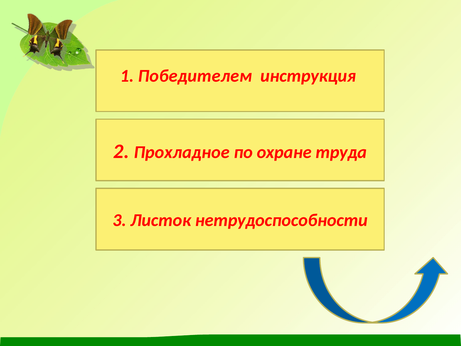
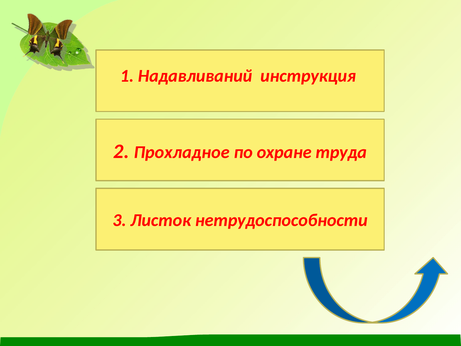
Победителем: Победителем -> Надавливаний
